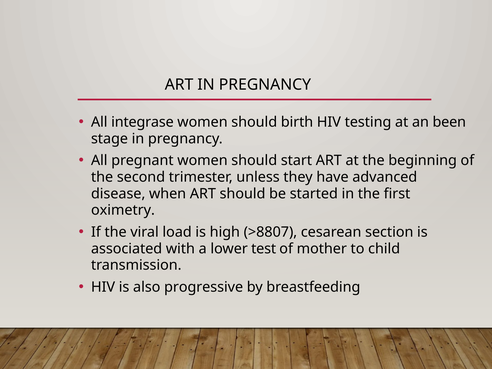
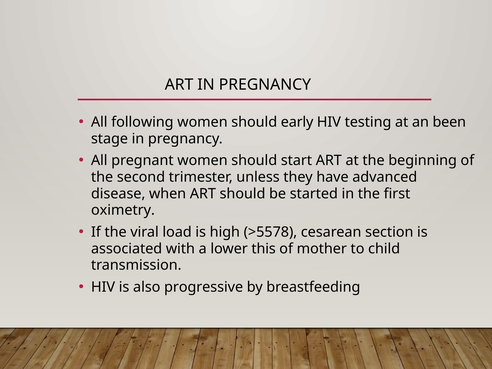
integrase: integrase -> following
birth: birth -> early
>8807: >8807 -> >5578
test: test -> this
